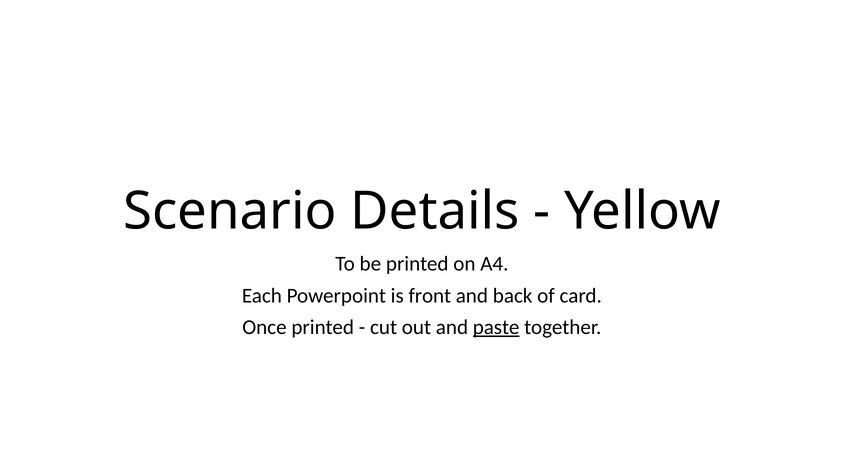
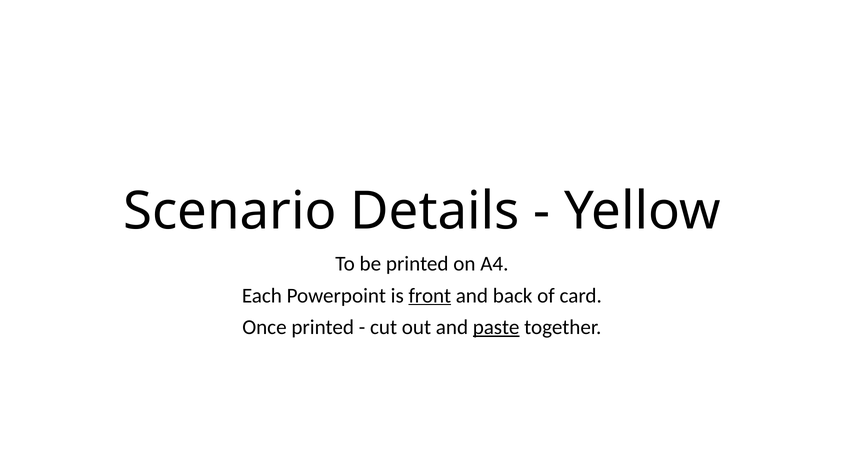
front underline: none -> present
